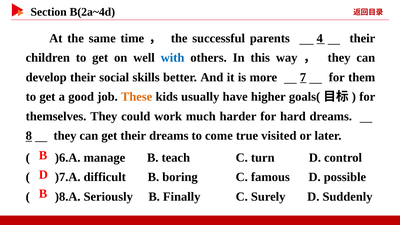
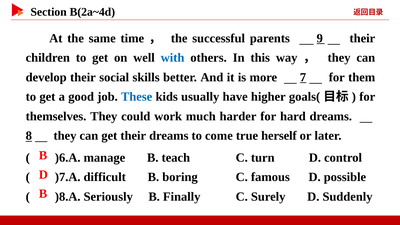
4: 4 -> 9
These colour: orange -> blue
visited: visited -> herself
